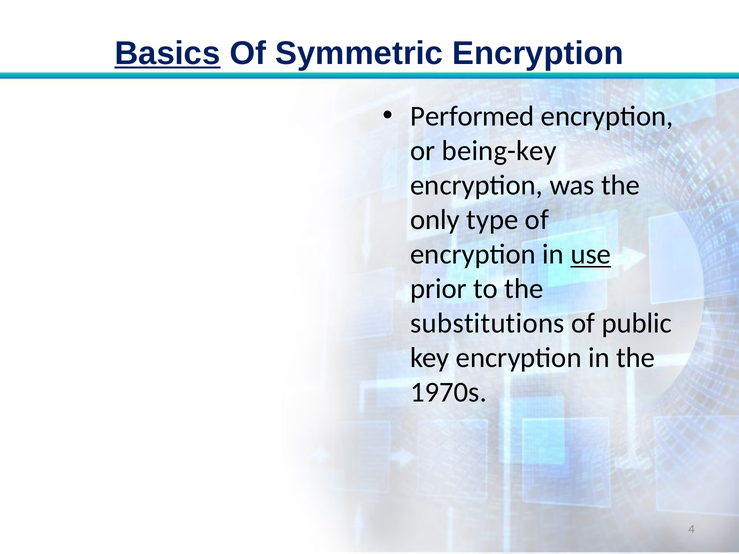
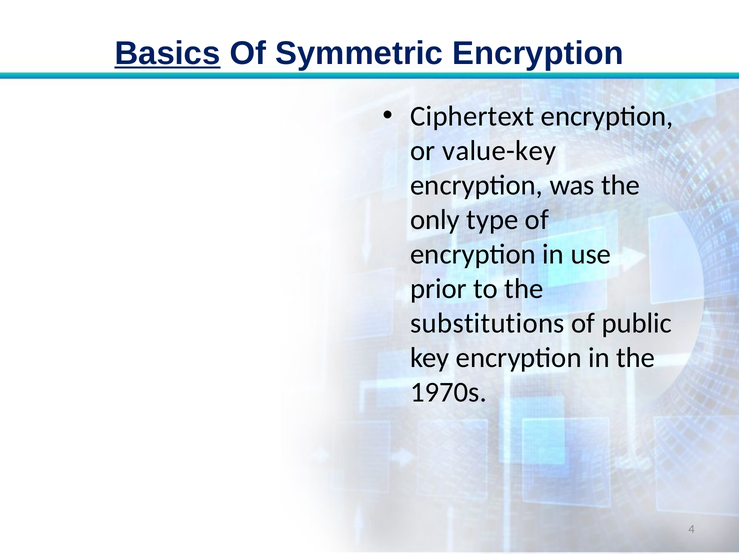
Performed: Performed -> Ciphertext
being-key: being-key -> value-key
use underline: present -> none
